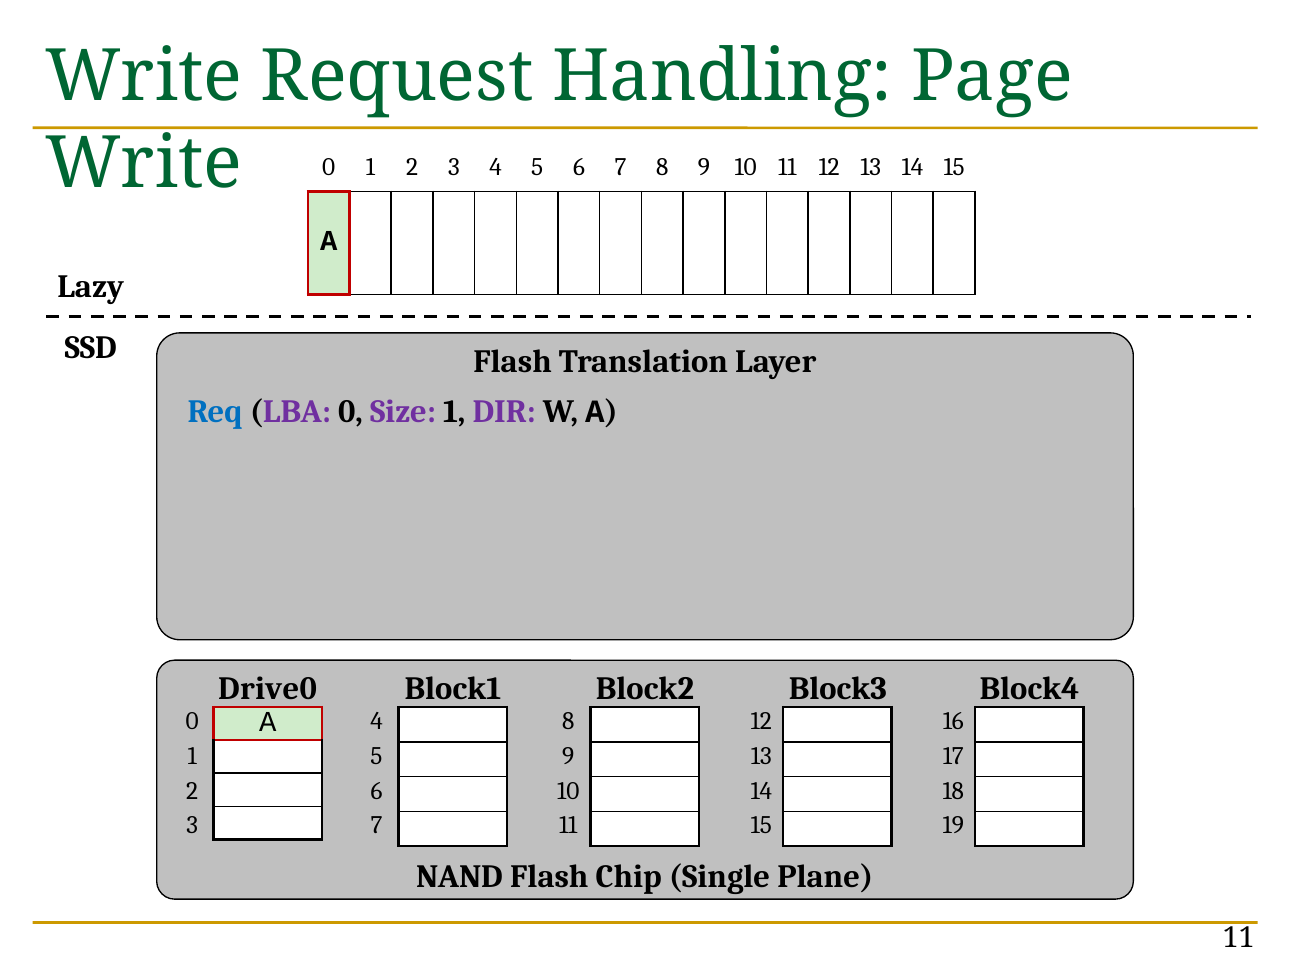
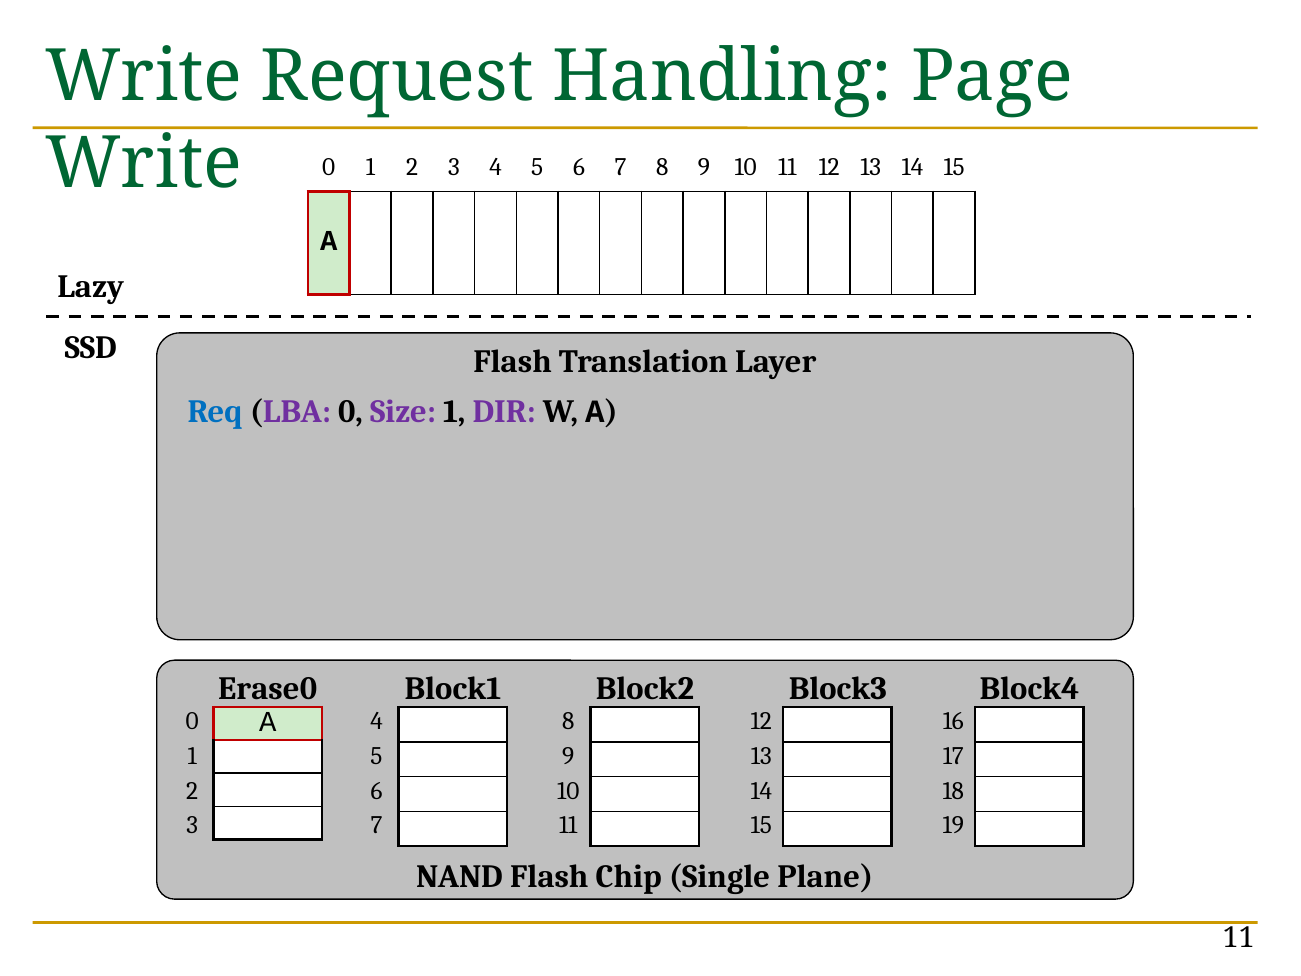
Drive0: Drive0 -> Erase0
